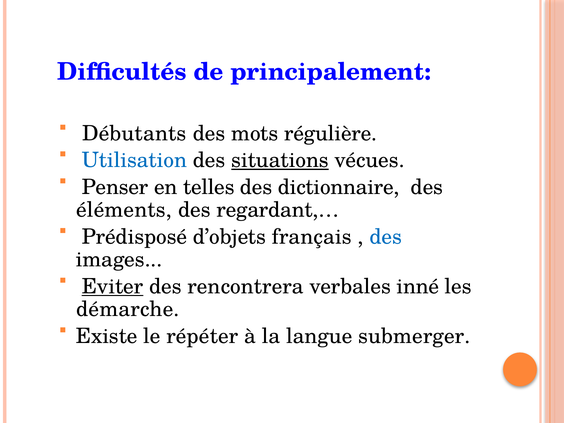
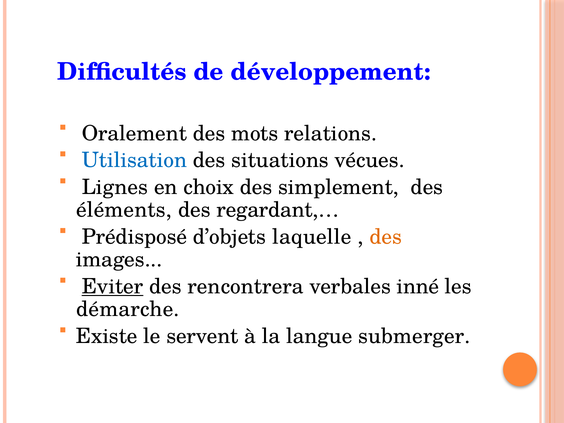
principalement: principalement -> développement
Débutants: Débutants -> Oralement
régulière: régulière -> relations
situations underline: present -> none
Penser: Penser -> Lignes
telles: telles -> choix
dictionnaire: dictionnaire -> simplement
français: français -> laquelle
des at (386, 237) colour: blue -> orange
répéter: répéter -> servent
